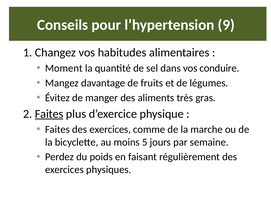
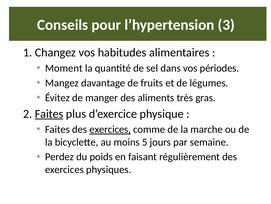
9: 9 -> 3
conduire: conduire -> périodes
exercices at (110, 129) underline: none -> present
